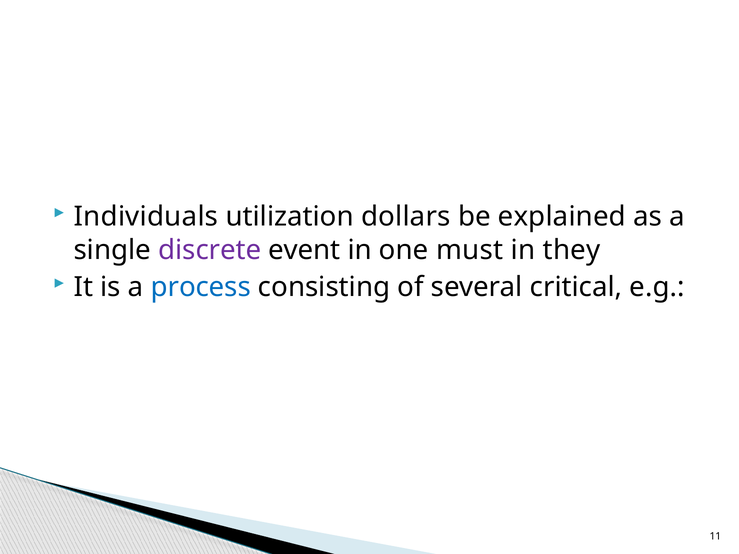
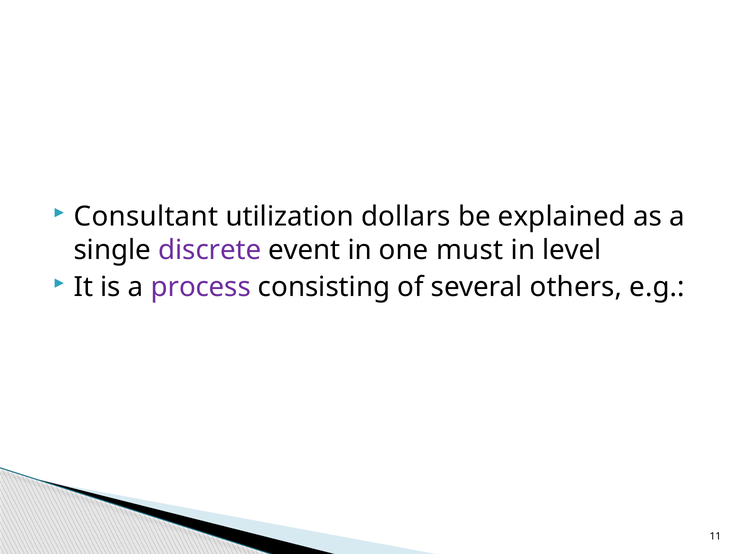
Individuals: Individuals -> Consultant
they: they -> level
process colour: blue -> purple
critical: critical -> others
